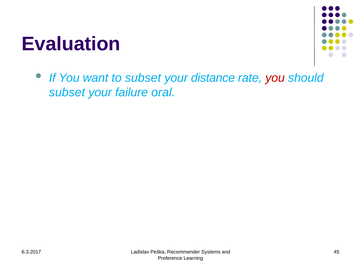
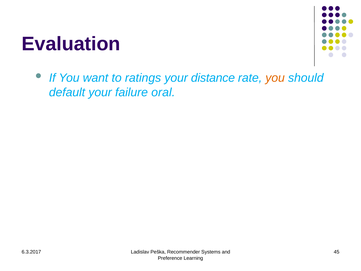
to subset: subset -> ratings
you at (275, 78) colour: red -> orange
subset at (67, 92): subset -> default
